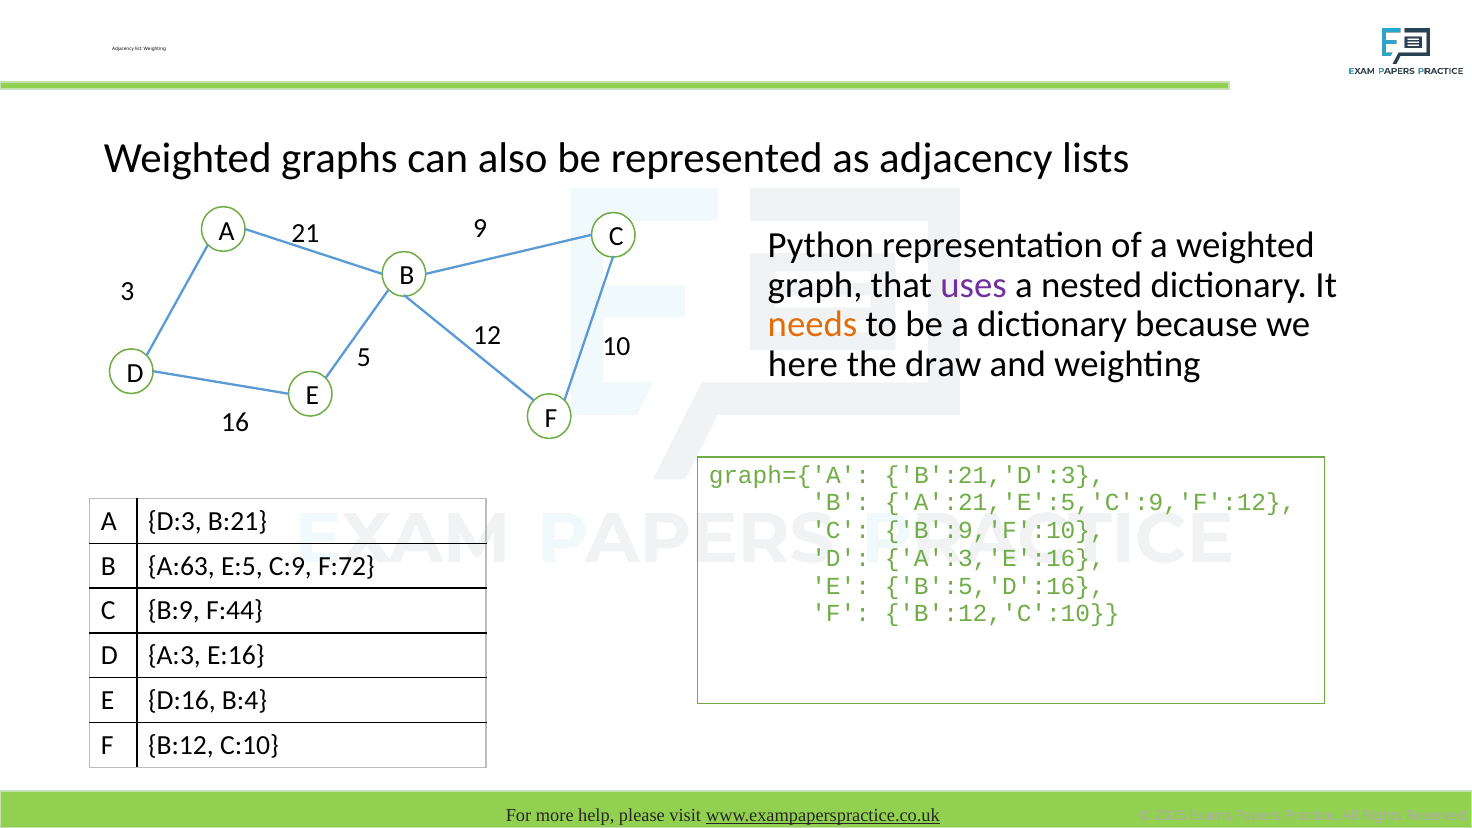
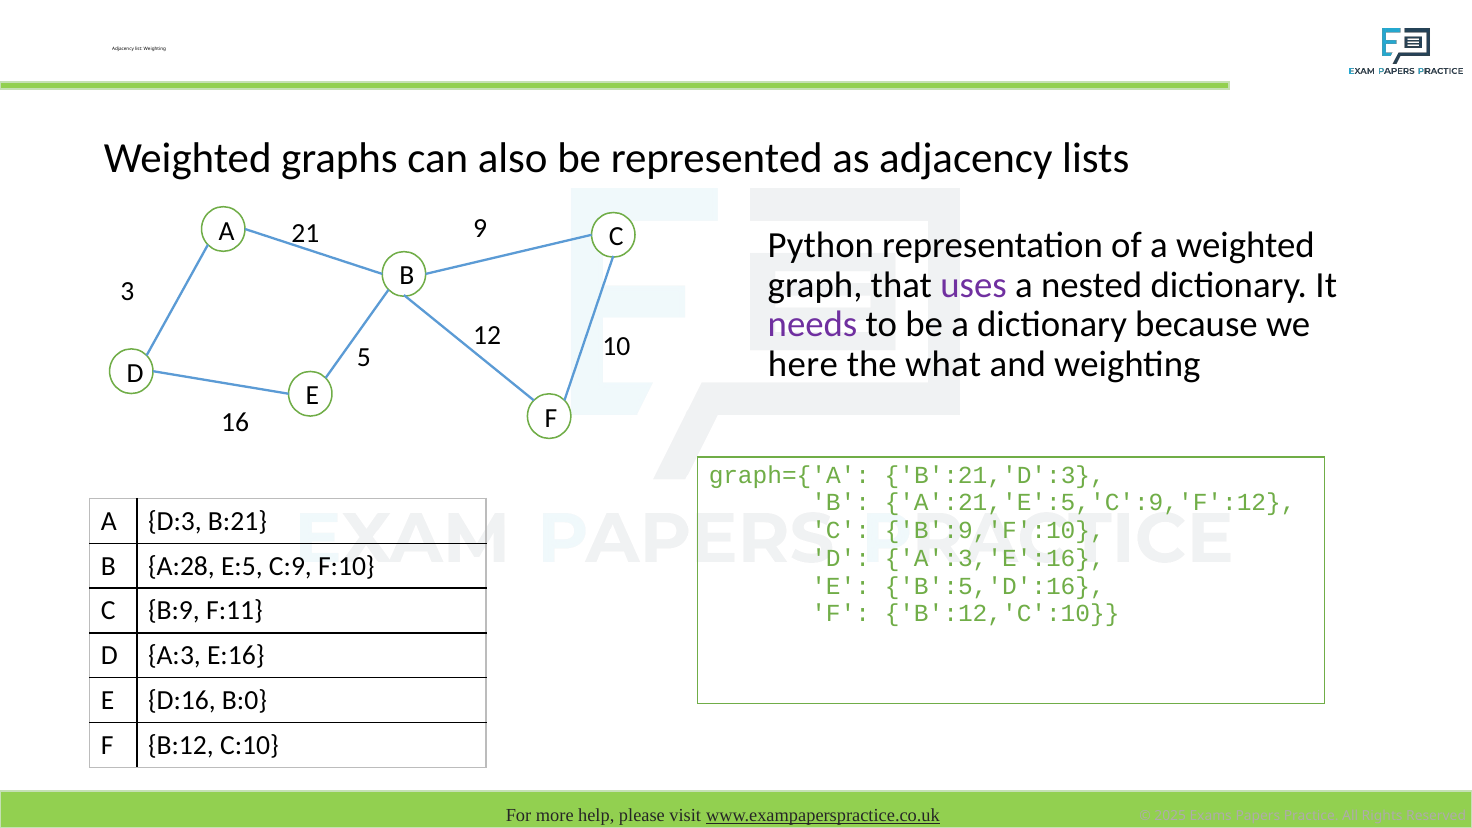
needs colour: orange -> purple
draw: draw -> what
A:63: A:63 -> A:28
F:72: F:72 -> F:10
F:44: F:44 -> F:11
B:4: B:4 -> B:0
